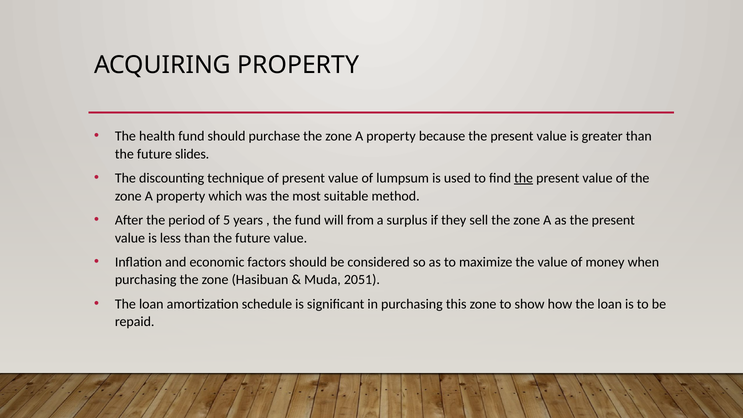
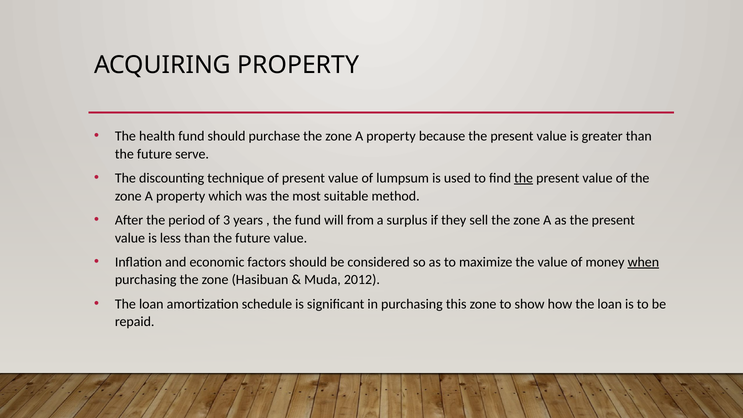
slides: slides -> serve
5: 5 -> 3
when underline: none -> present
2051: 2051 -> 2012
